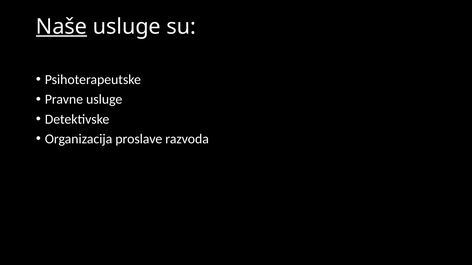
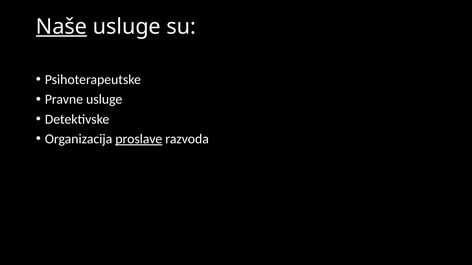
proslave underline: none -> present
